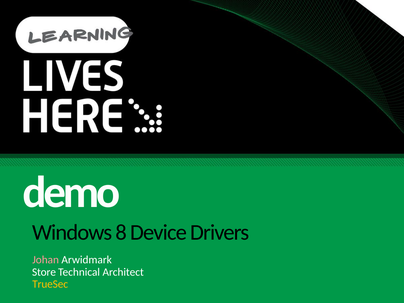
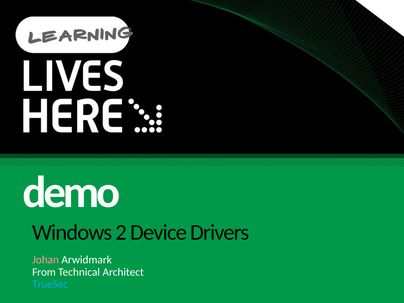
8: 8 -> 2
Store: Store -> From
TrueSec colour: yellow -> light blue
